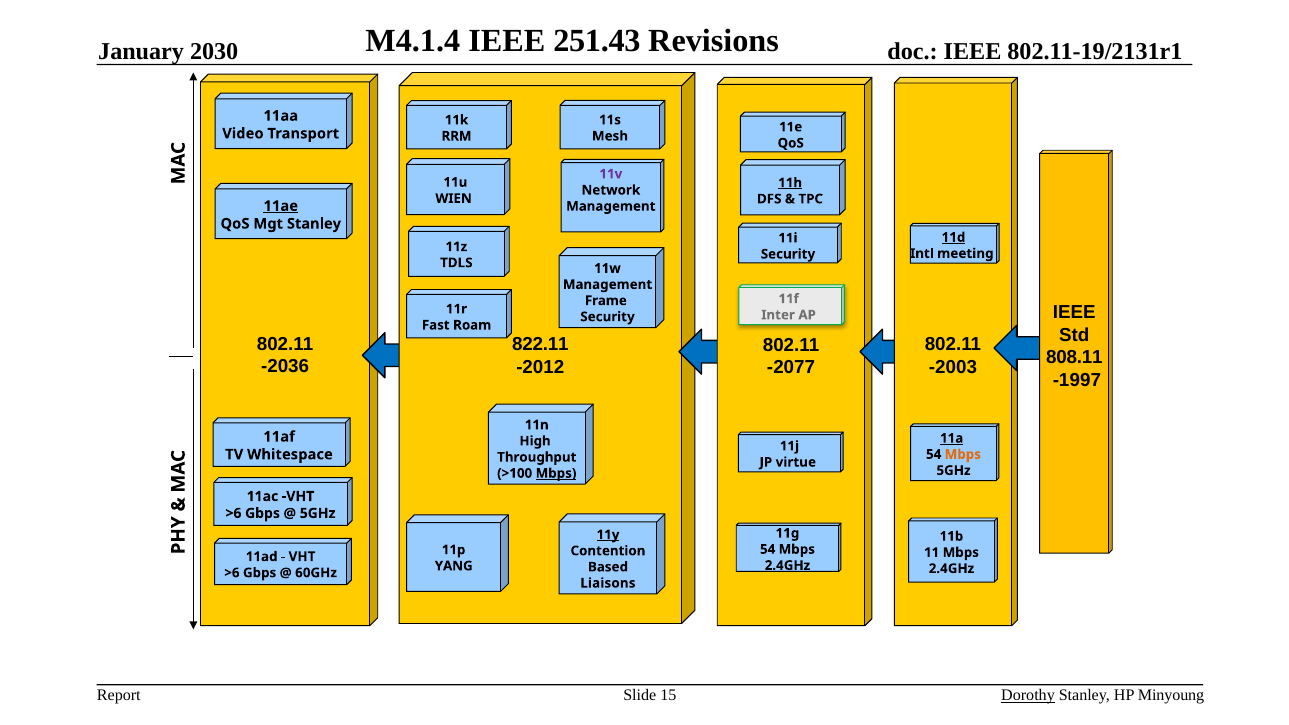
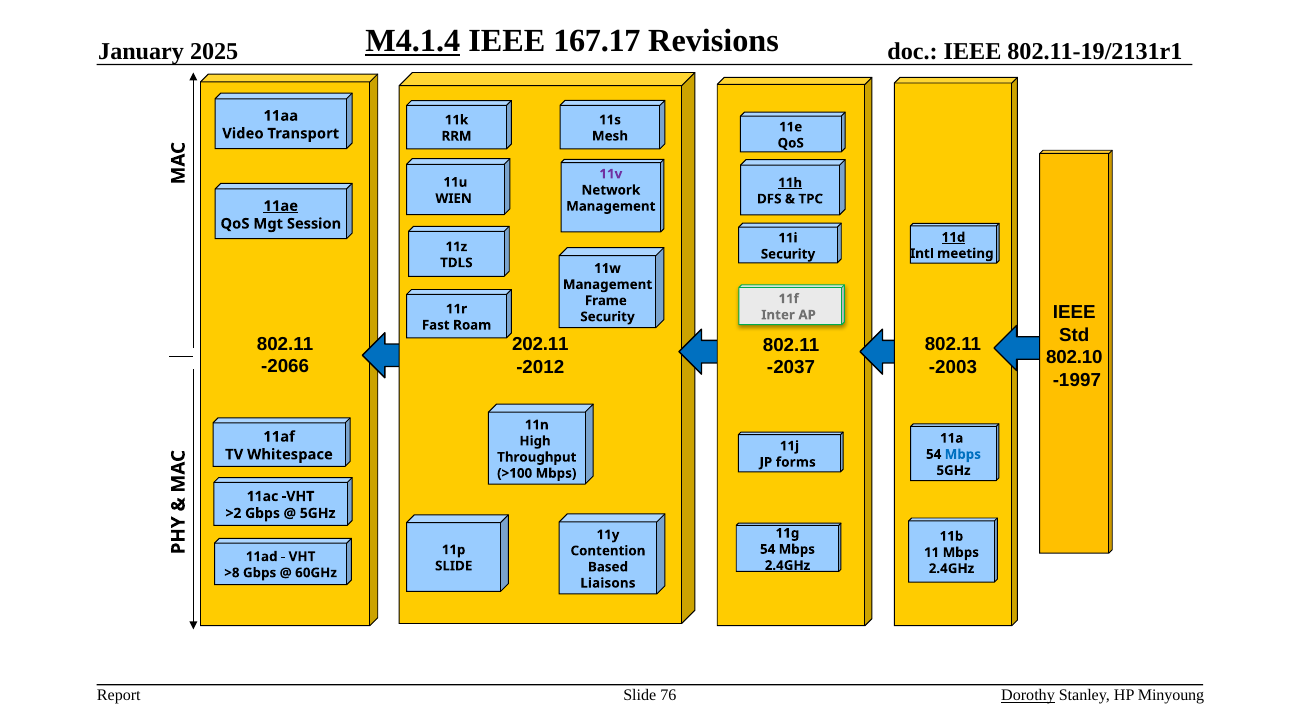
M4.1.4 underline: none -> present
251.43: 251.43 -> 167.17
2030: 2030 -> 2025
Mgt Stanley: Stanley -> Session
822.11: 822.11 -> 202.11
808.11: 808.11 -> 802.10
-2036: -2036 -> -2066
-2077: -2077 -> -2037
11a underline: present -> none
Mbps at (963, 454) colour: orange -> blue
virtue: virtue -> forms
Mbps at (556, 473) underline: present -> none
>6 at (233, 513): >6 -> >2
11y underline: present -> none
YANG at (454, 566): YANG -> SLIDE
>6 at (232, 573): >6 -> >8
15: 15 -> 76
